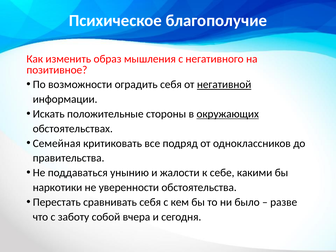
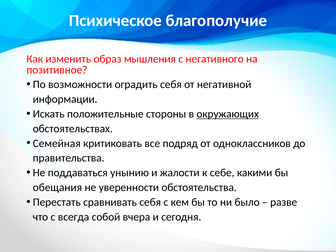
негативной underline: present -> none
наркотики: наркотики -> обещания
заботу: заботу -> всегда
